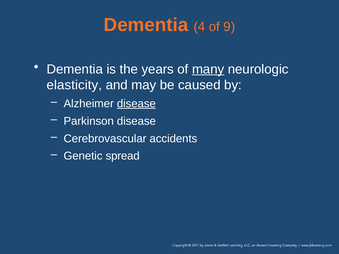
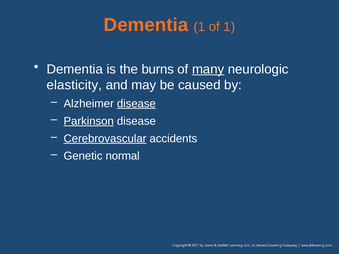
Dementia 4: 4 -> 1
of 9: 9 -> 1
years: years -> burns
Parkinson underline: none -> present
Cerebrovascular underline: none -> present
spread: spread -> normal
